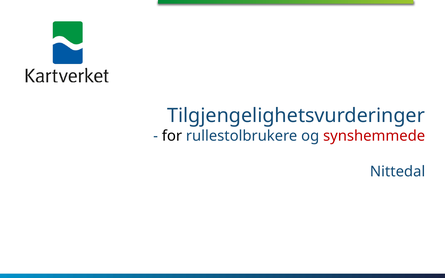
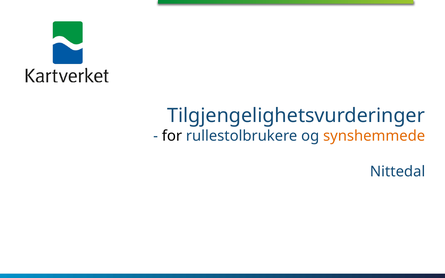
synshemmede colour: red -> orange
